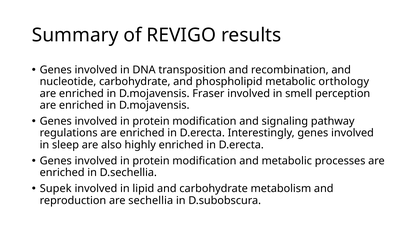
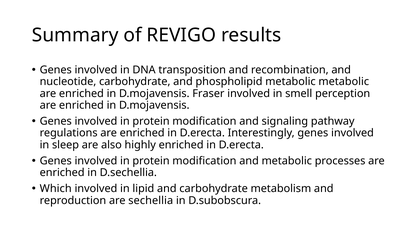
metabolic orthology: orthology -> metabolic
Supek: Supek -> Which
